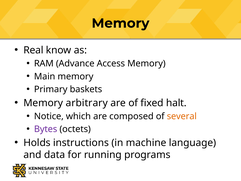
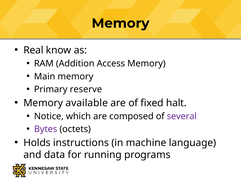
Advance: Advance -> Addition
baskets: baskets -> reserve
arbitrary: arbitrary -> available
several colour: orange -> purple
